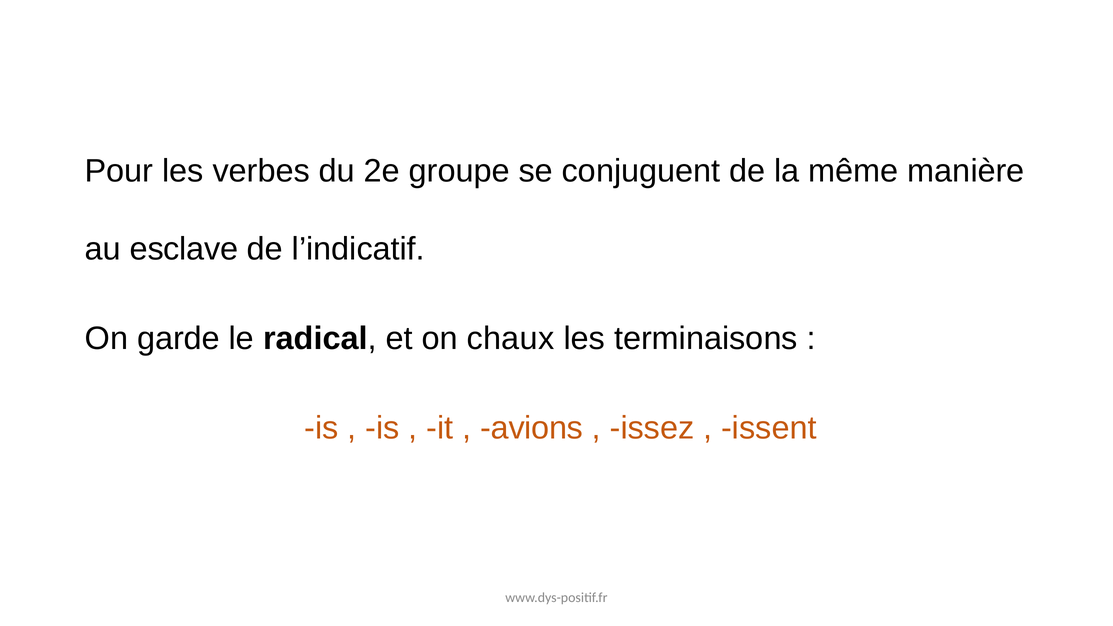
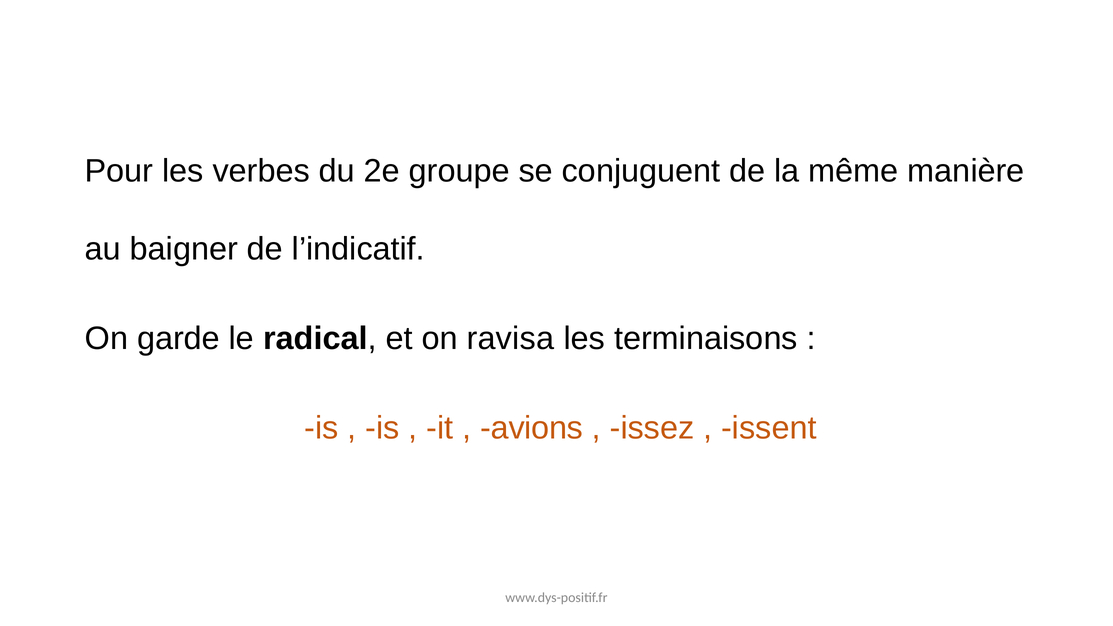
esclave: esclave -> baigner
chaux: chaux -> ravisa
